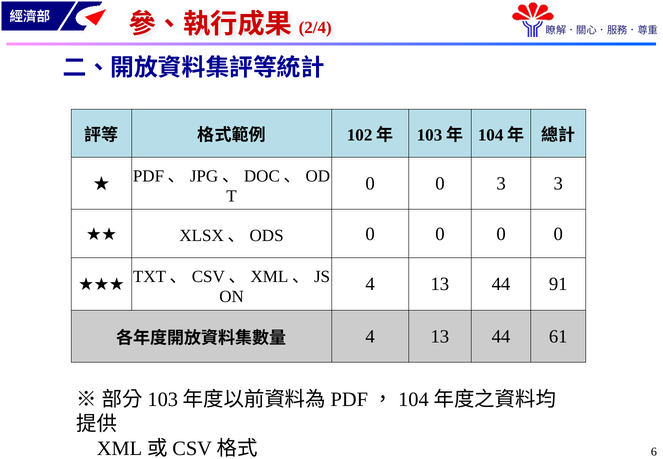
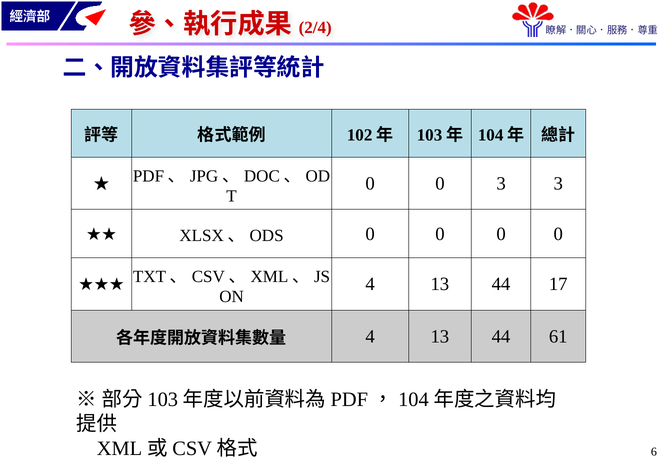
91: 91 -> 17
